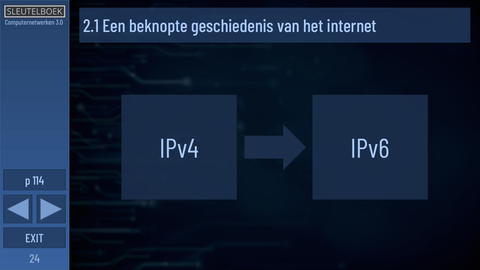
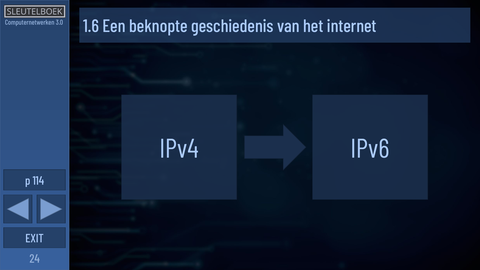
2.1: 2.1 -> 1.6
